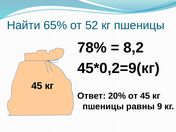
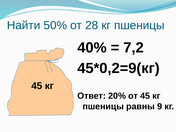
65%: 65% -> 50%
52: 52 -> 28
78%: 78% -> 40%
8,2: 8,2 -> 7,2
